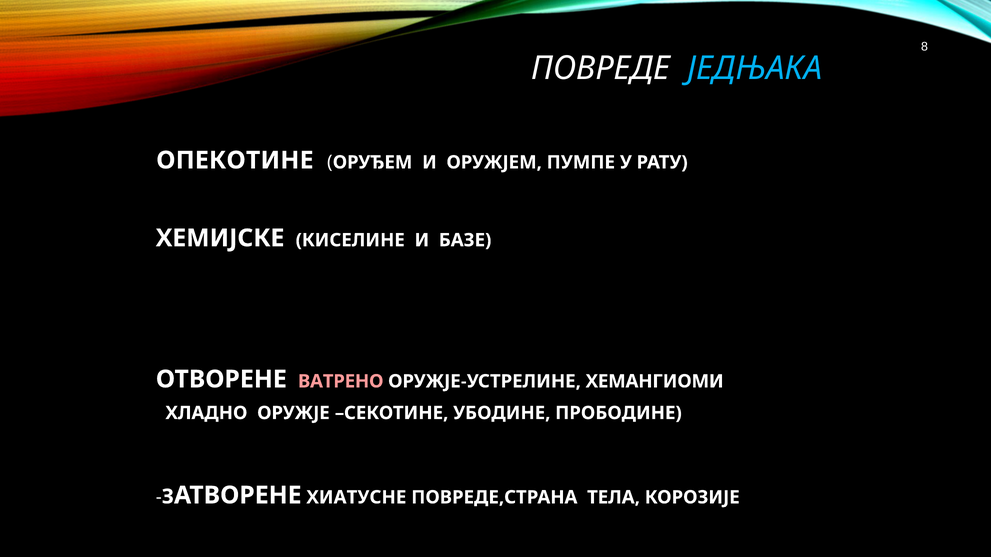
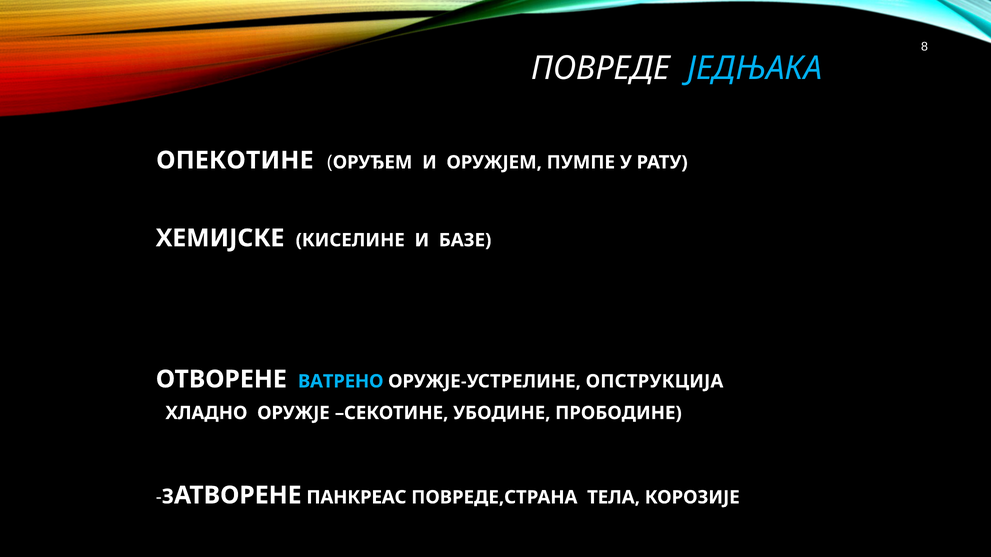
ВАТРЕНО colour: pink -> light blue
ХЕМАНГИОМИ: ХЕМАНГИОМИ -> ОПСТРУКЦИЈА
ХИАТУСНЕ: ХИАТУСНЕ -> ПАНКРЕАС
